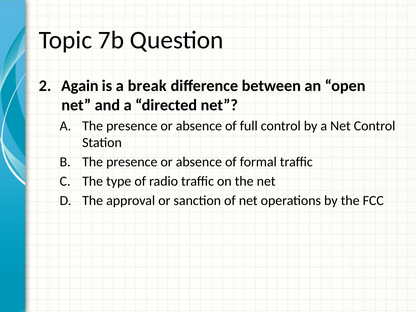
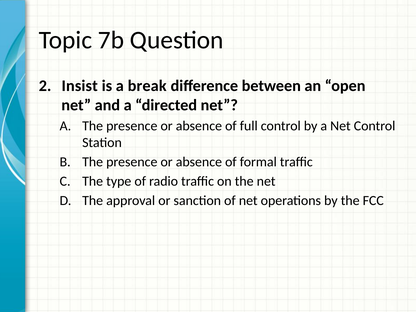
Again: Again -> Insist
